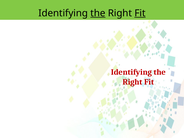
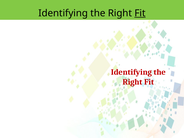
the at (98, 13) underline: present -> none
